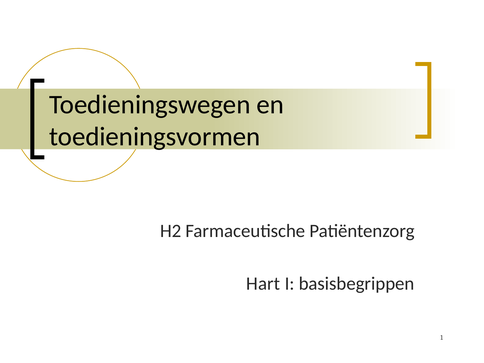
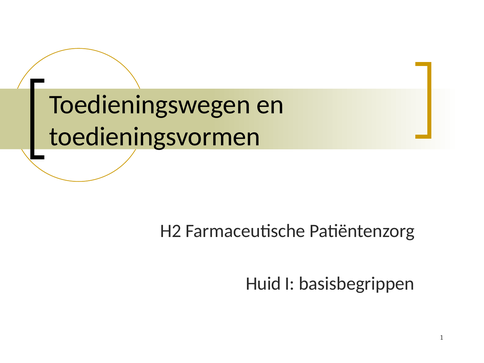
Hart: Hart -> Huid
